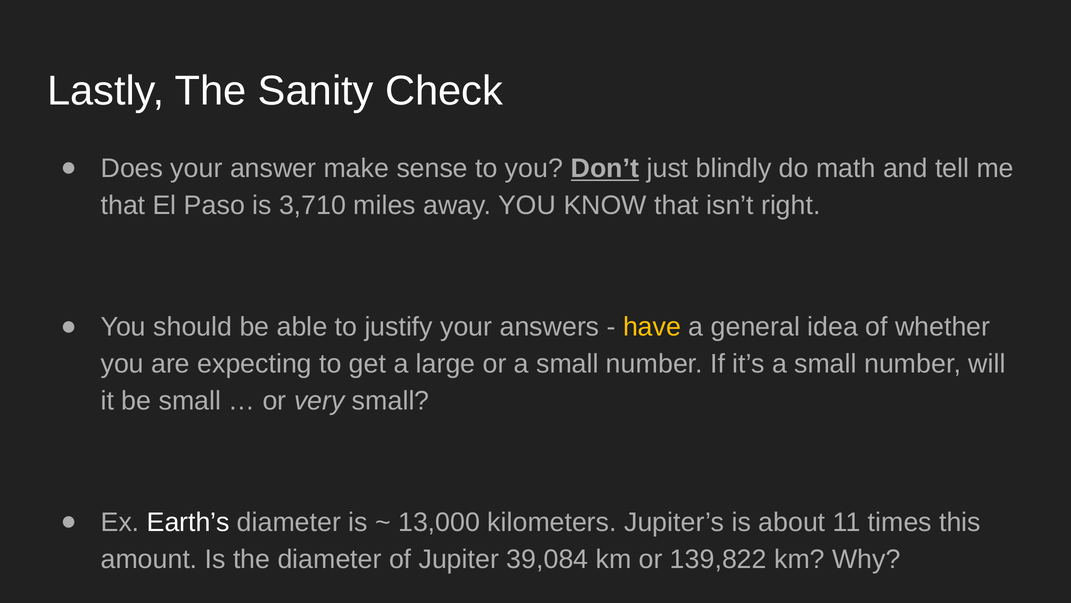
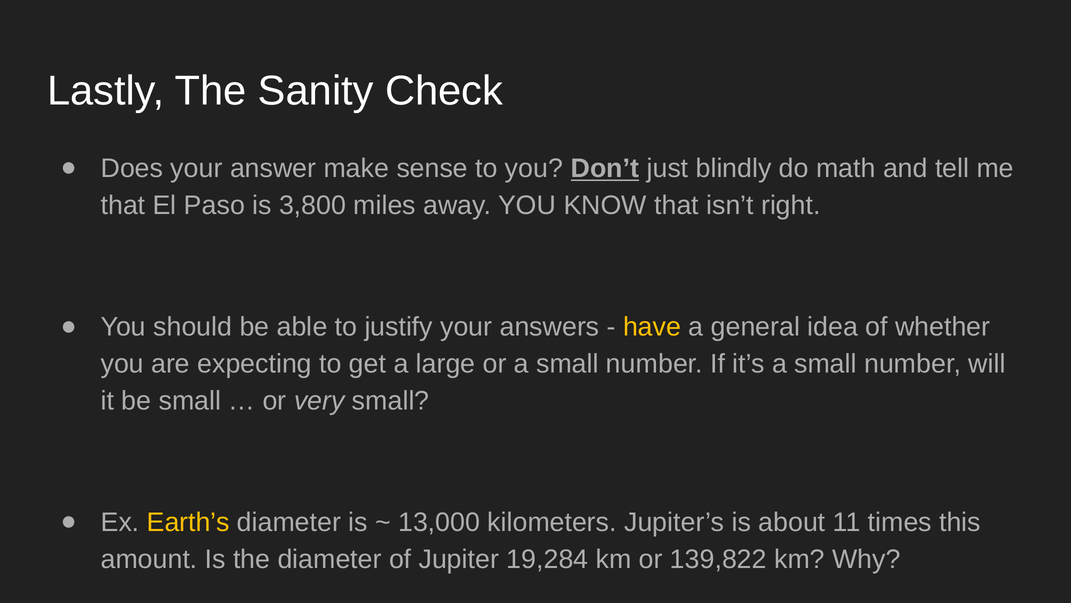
3,710: 3,710 -> 3,800
Earth’s colour: white -> yellow
39,084: 39,084 -> 19,284
